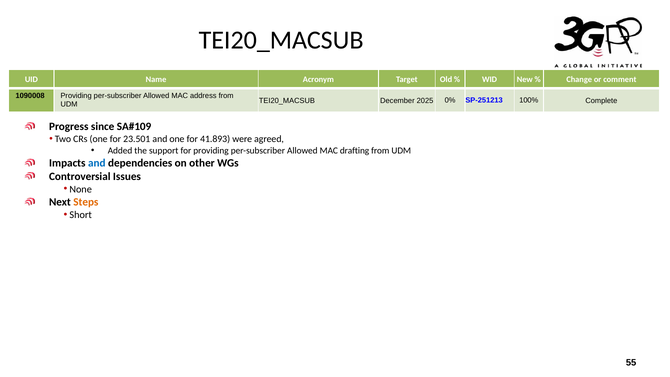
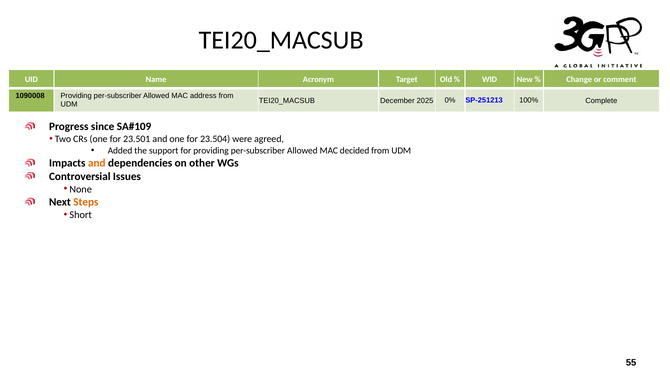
41.893: 41.893 -> 23.504
drafting: drafting -> decided
and at (97, 163) colour: blue -> orange
